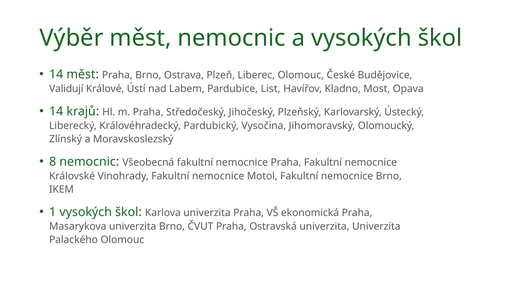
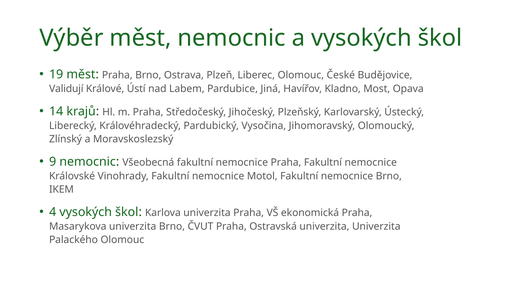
14 at (56, 74): 14 -> 19
List: List -> Jiná
8: 8 -> 9
1: 1 -> 4
